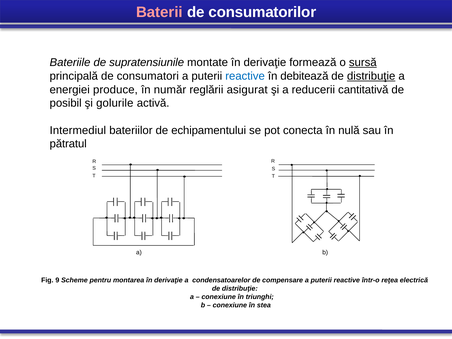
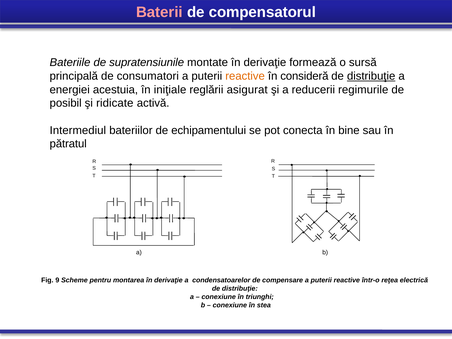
consumatorilor: consumatorilor -> compensatorul
sursă underline: present -> none
reactive at (245, 76) colour: blue -> orange
debitează: debitează -> consideră
produce: produce -> acestuia
număr: număr -> iniţiale
cantitativă: cantitativă -> regimurile
golurile: golurile -> ridicate
nulă: nulă -> bine
